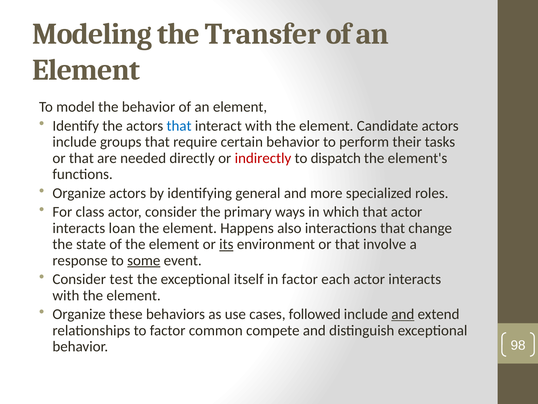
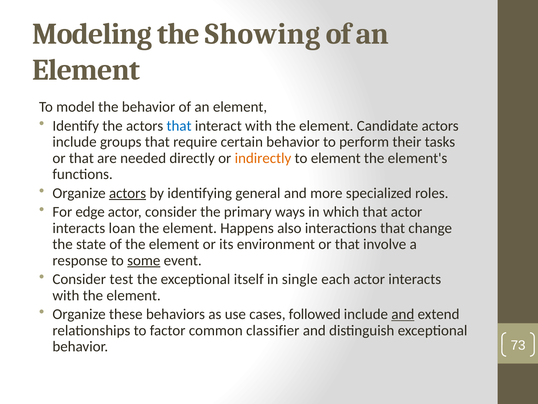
Transfer: Transfer -> Showing
indirectly colour: red -> orange
to dispatch: dispatch -> element
actors at (128, 193) underline: none -> present
class: class -> edge
its underline: present -> none
in factor: factor -> single
compete: compete -> classifier
98: 98 -> 73
